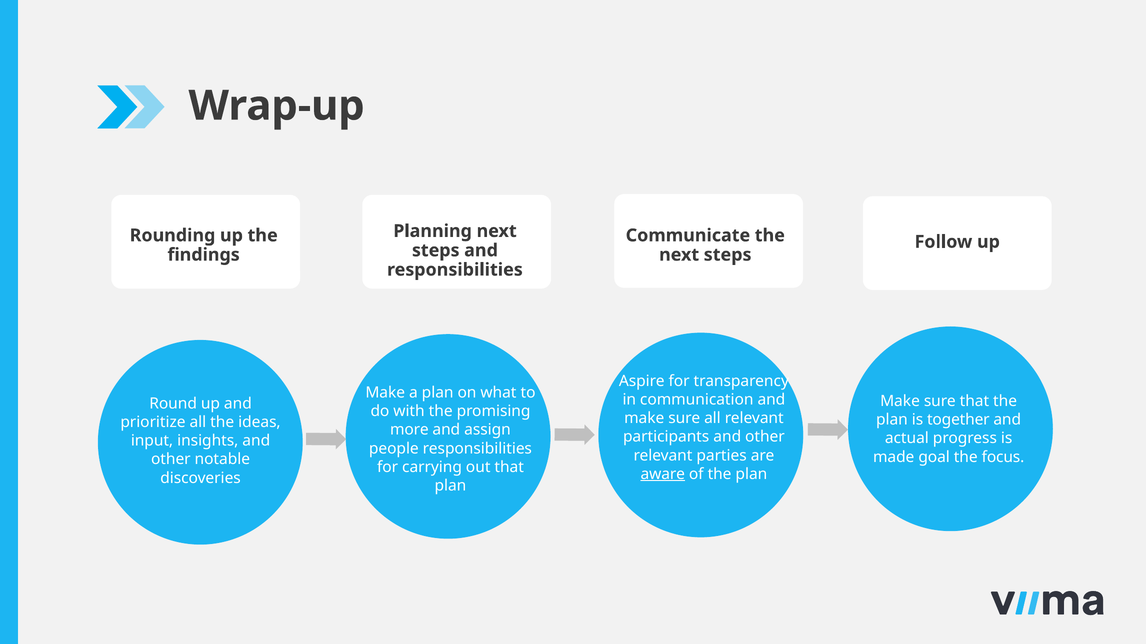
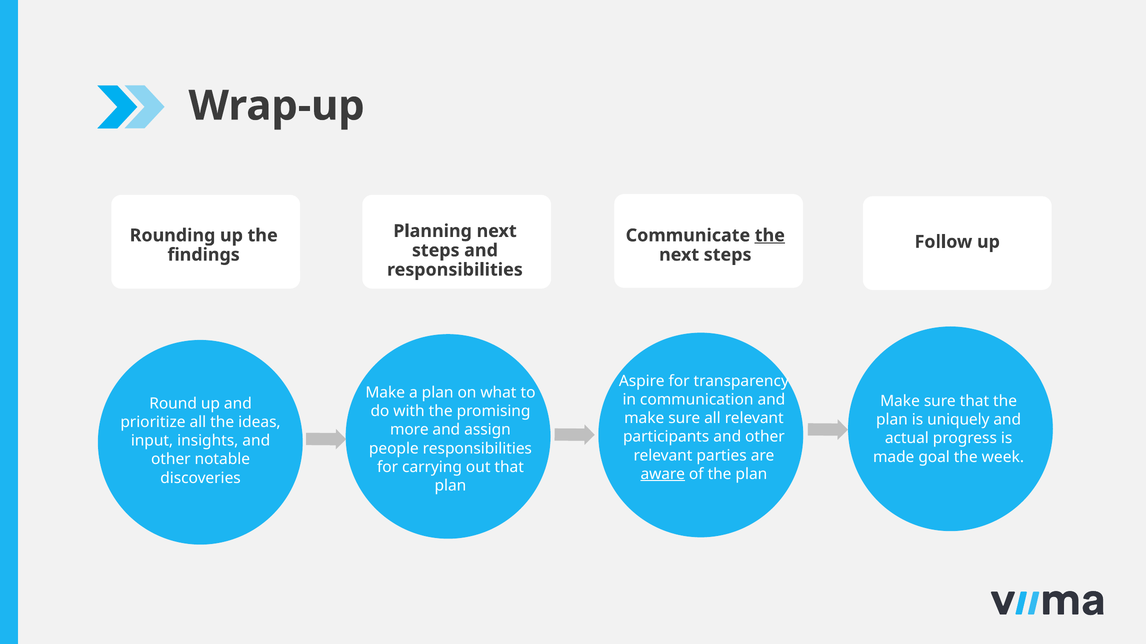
the at (770, 236) underline: none -> present
together: together -> uniquely
focus: focus -> week
